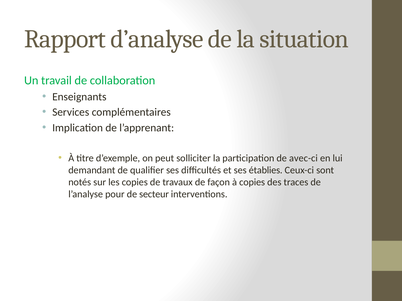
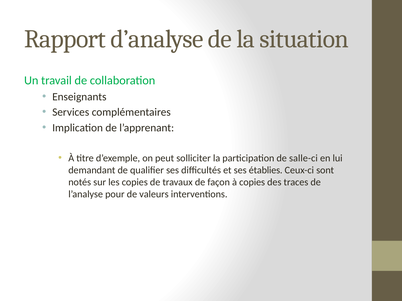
avec-ci: avec-ci -> salle-ci
secteur: secteur -> valeurs
